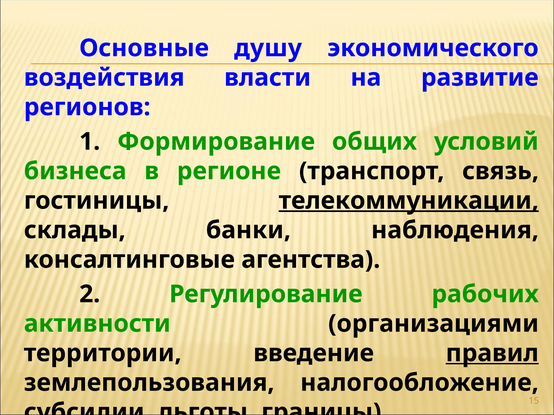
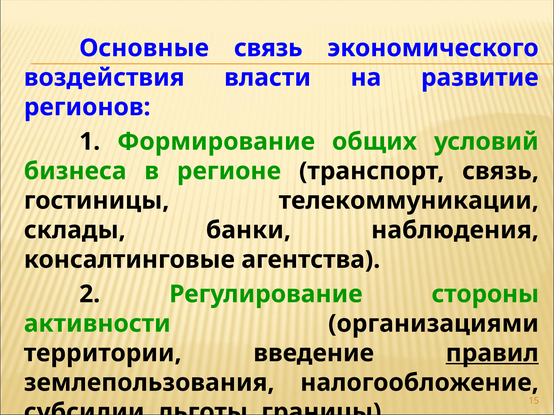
Основные душу: душу -> связь
телекоммуникации underline: present -> none
рабочих: рабочих -> стороны
